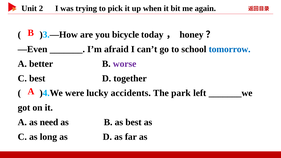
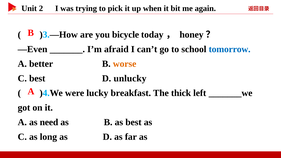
worse colour: purple -> orange
together: together -> unlucky
accidents: accidents -> breakfast
park: park -> thick
